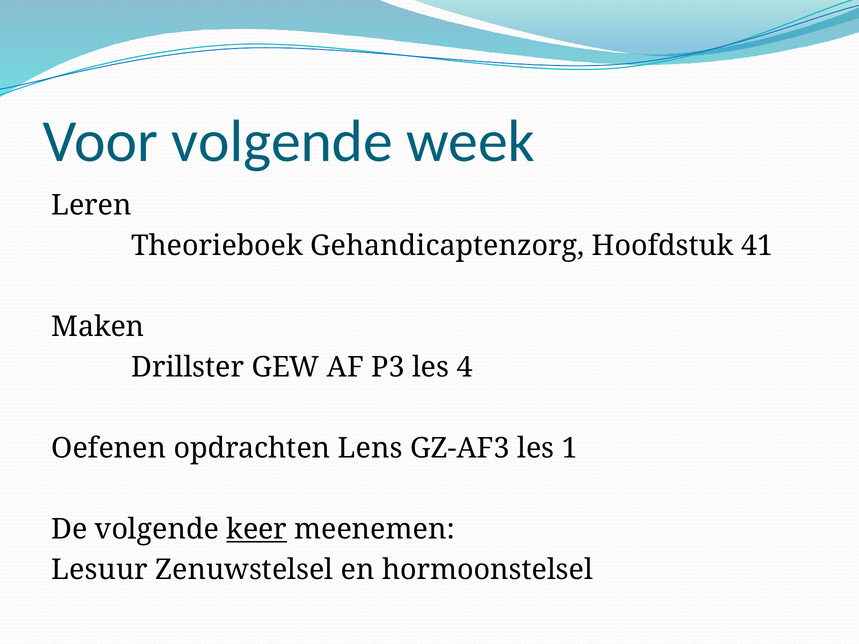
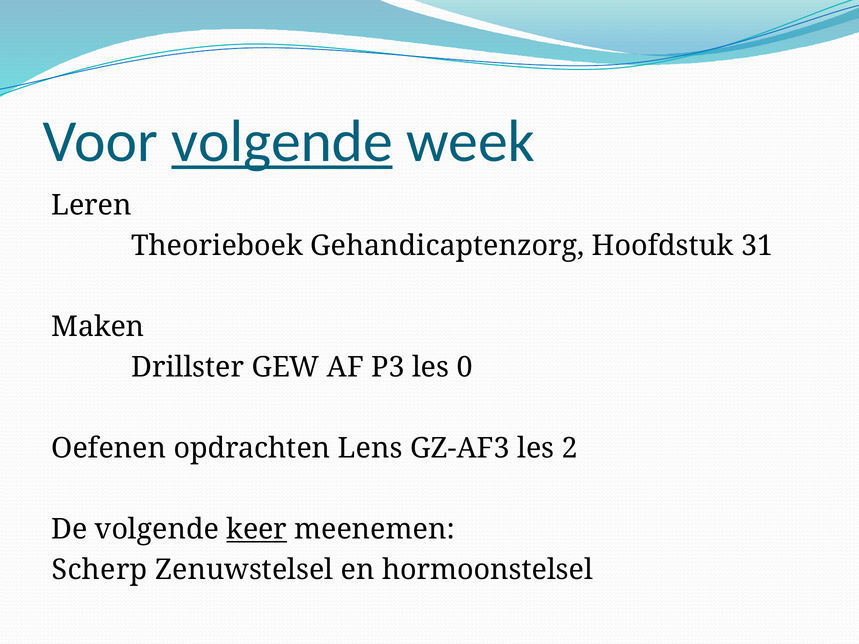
volgende at (282, 142) underline: none -> present
41: 41 -> 31
4: 4 -> 0
1: 1 -> 2
Lesuur: Lesuur -> Scherp
